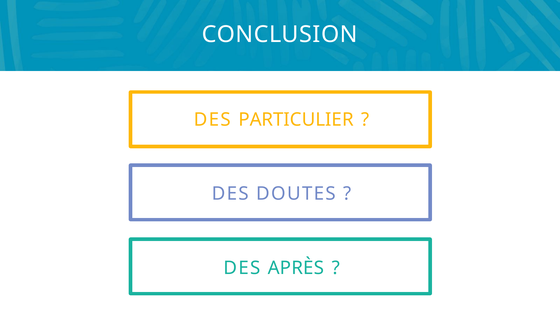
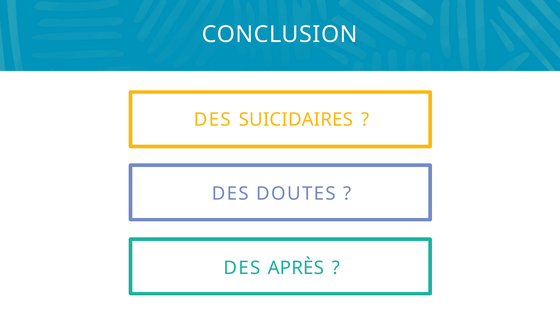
PARTICULIER: PARTICULIER -> SUICIDAIRES
